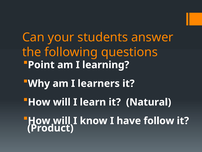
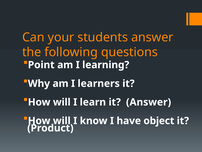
it Natural: Natural -> Answer
follow: follow -> object
